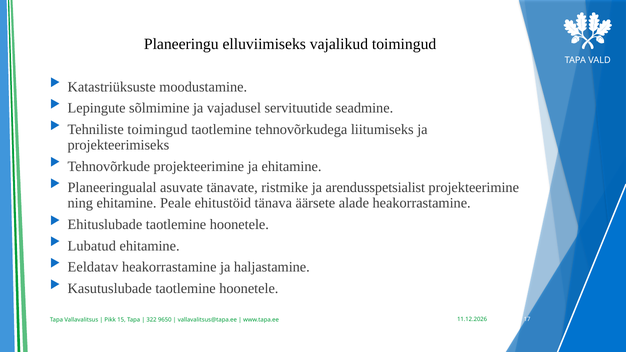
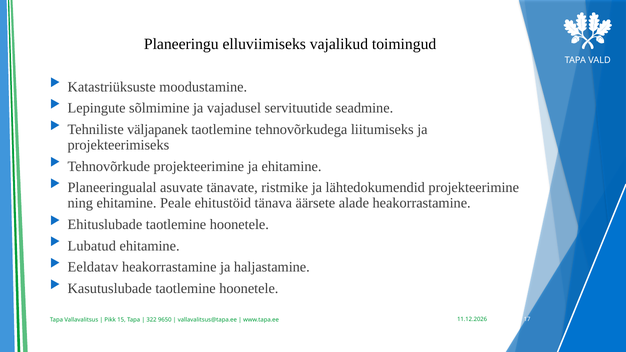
Tehniliste toimingud: toimingud -> väljapanek
arendusspetsialist: arendusspetsialist -> lähtedokumendid
